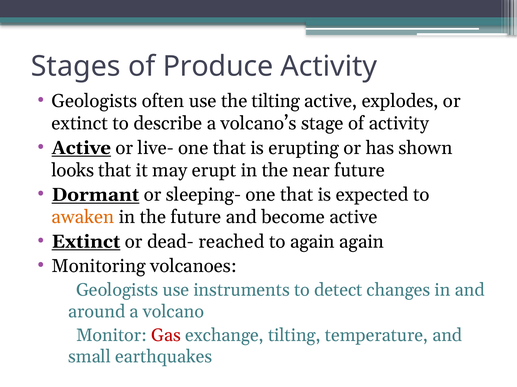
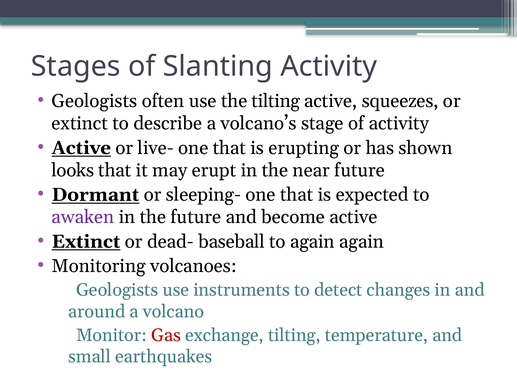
Produce: Produce -> Slanting
explodes: explodes -> squeezes
awaken colour: orange -> purple
reached: reached -> baseball
